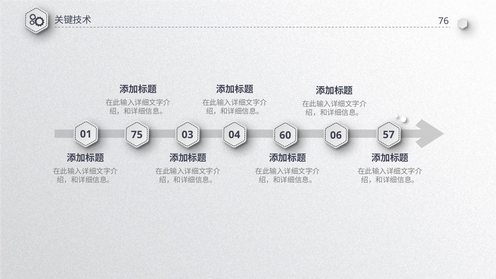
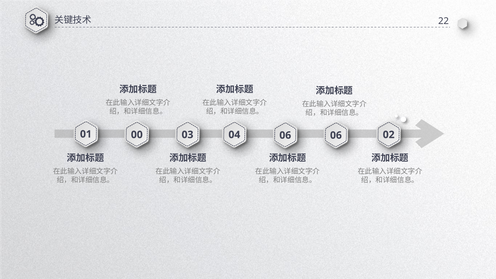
76: 76 -> 22
75: 75 -> 00
04 60: 60 -> 06
57: 57 -> 02
